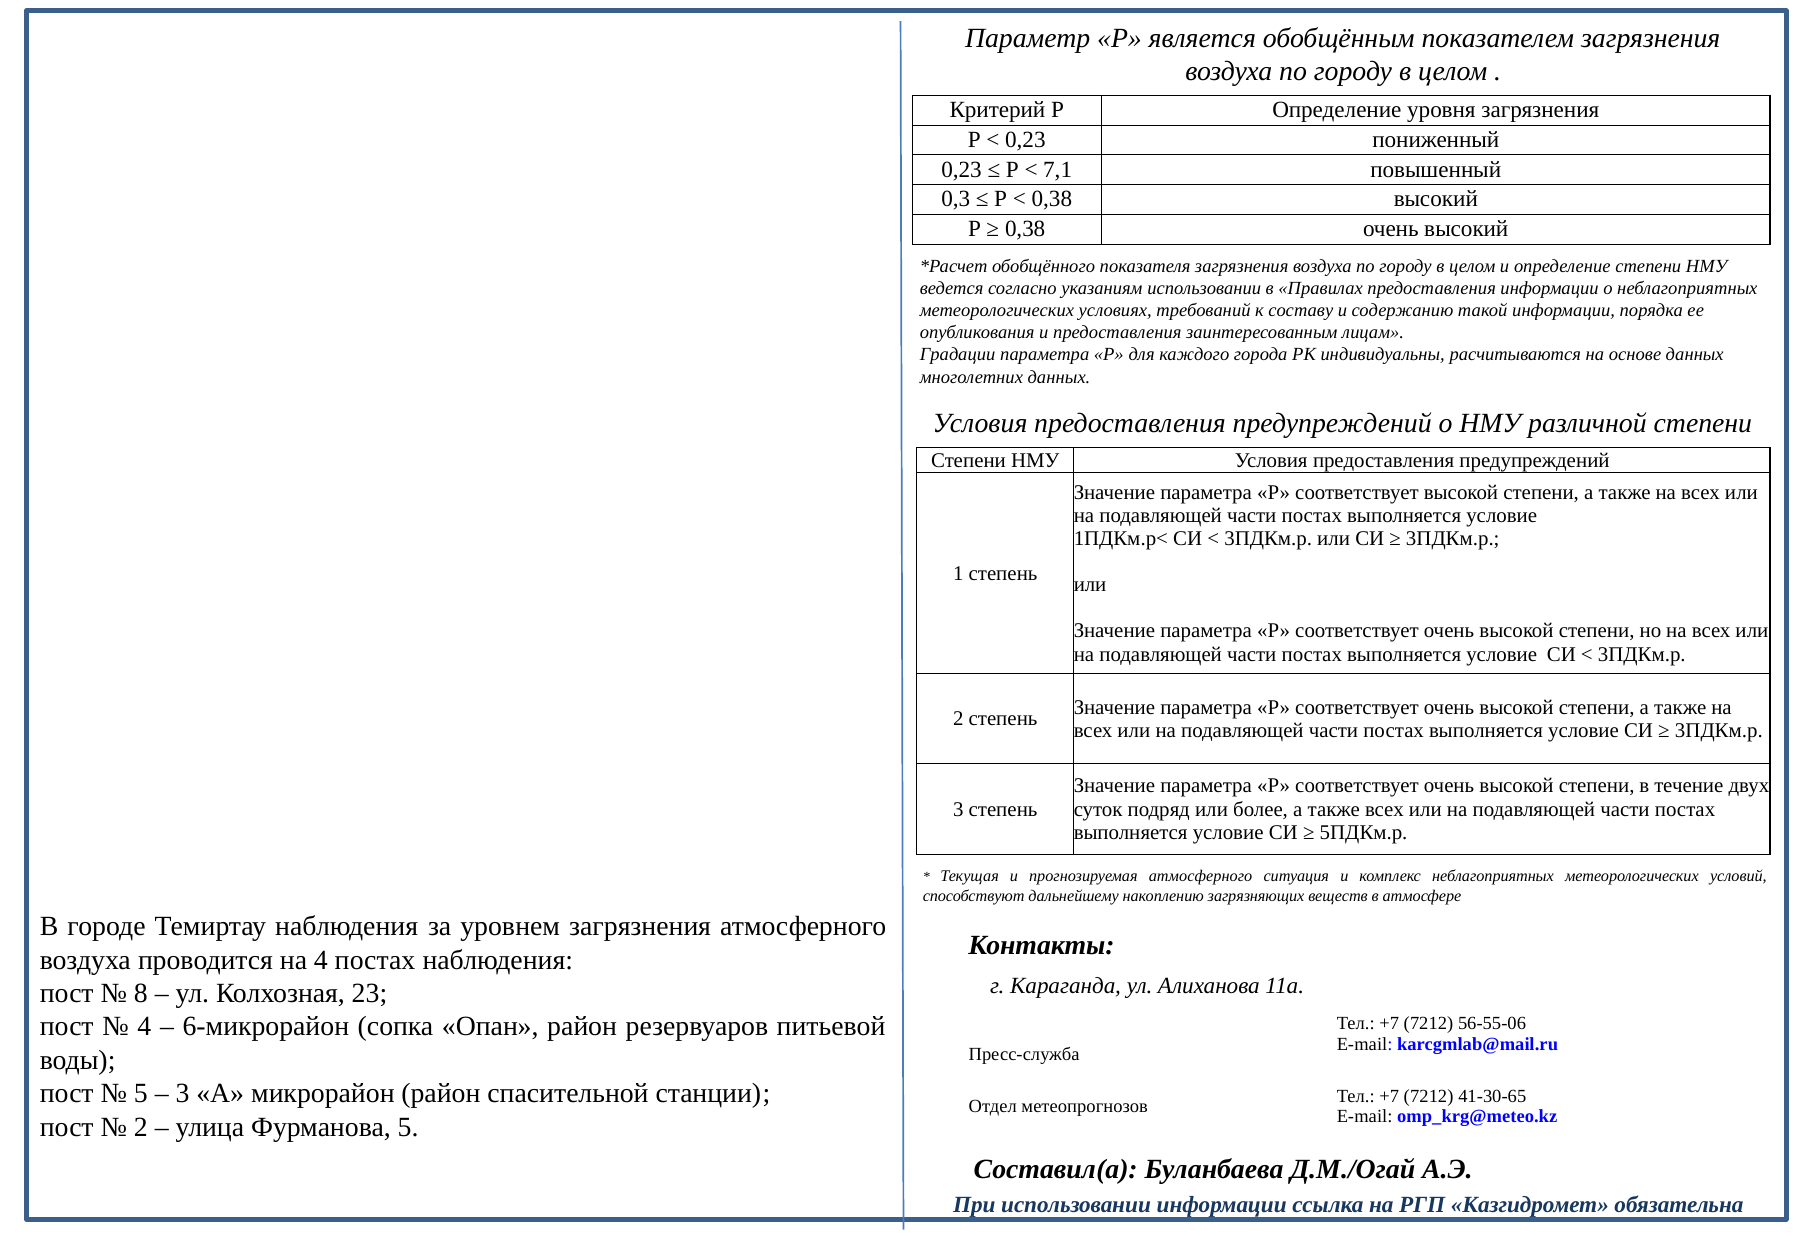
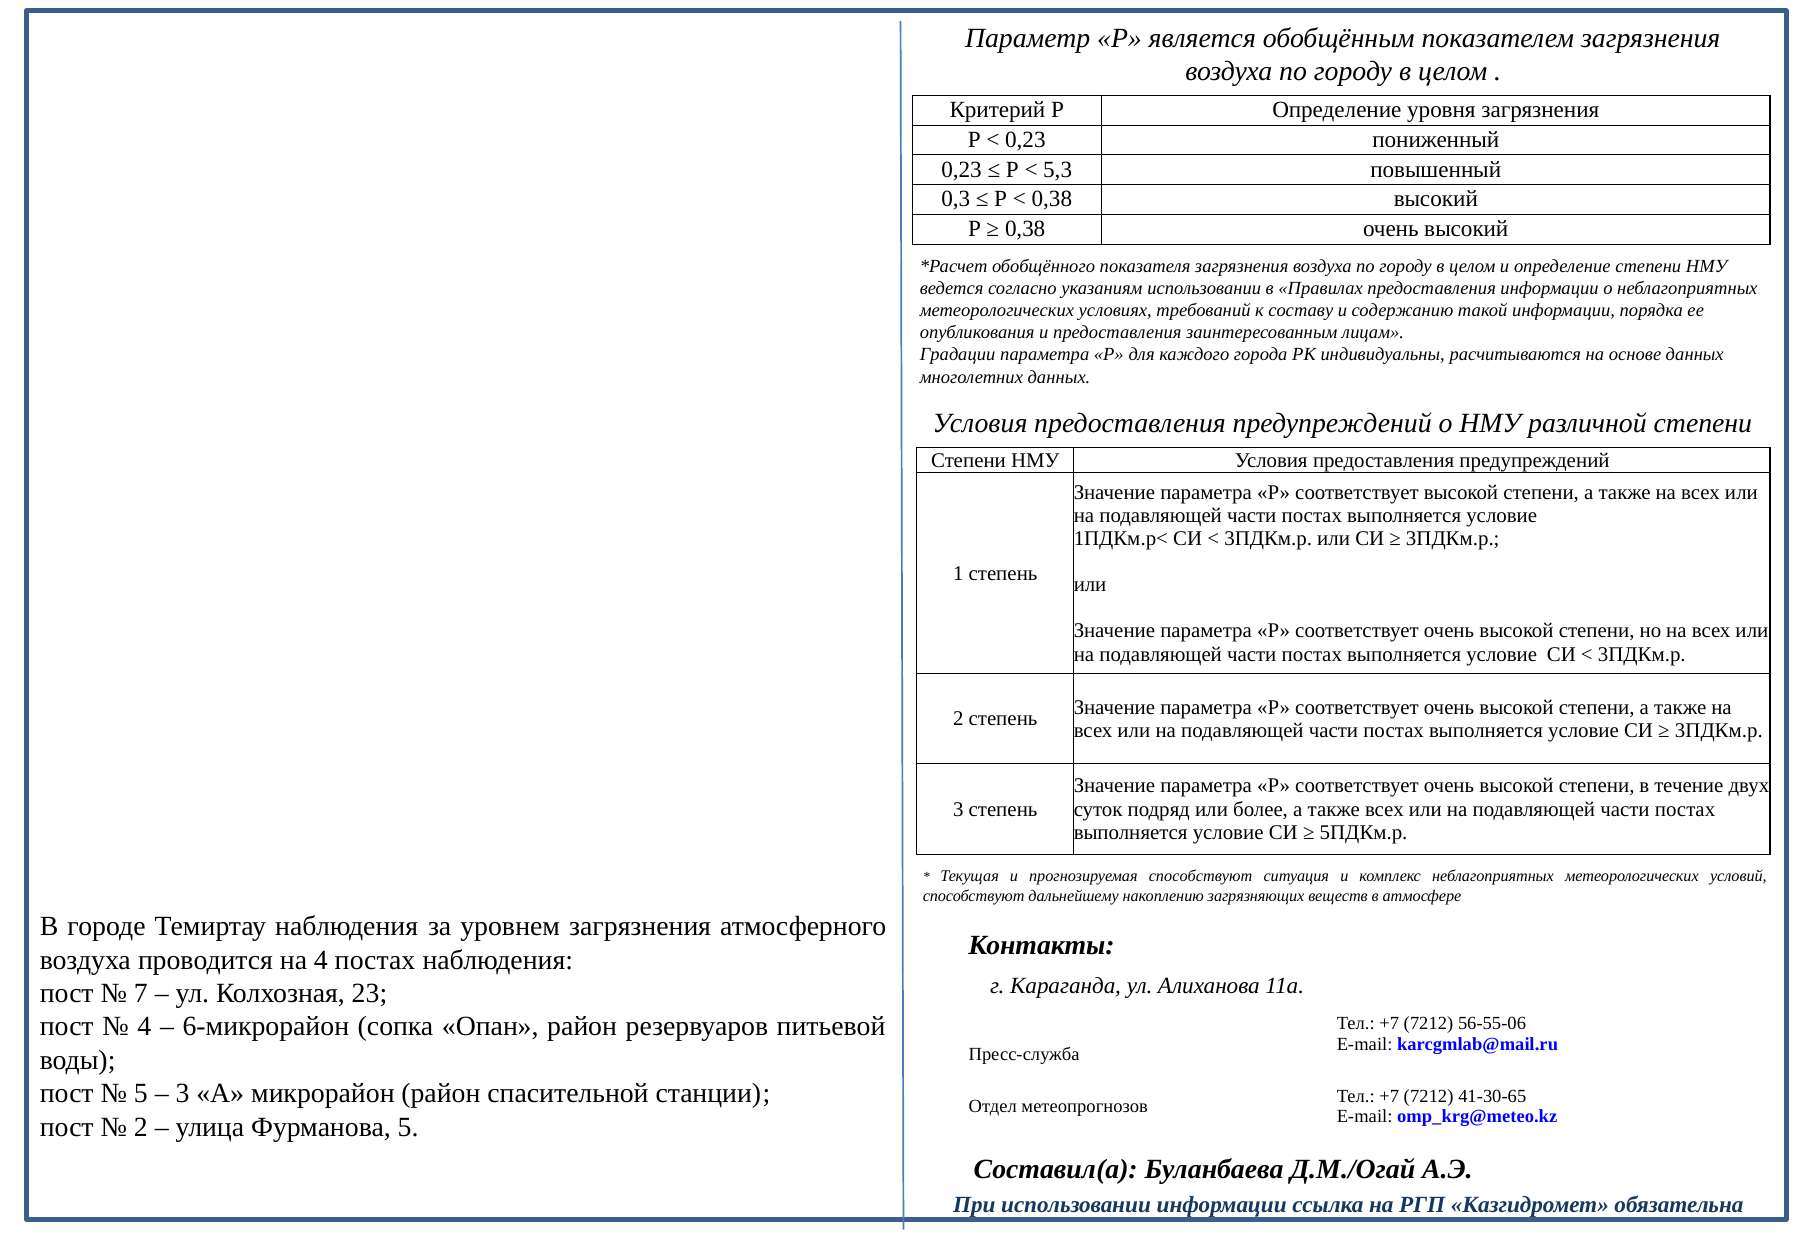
7,1: 7,1 -> 5,3
прогнозируемая атмосферного: атмосферного -> способствуют
8: 8 -> 7
